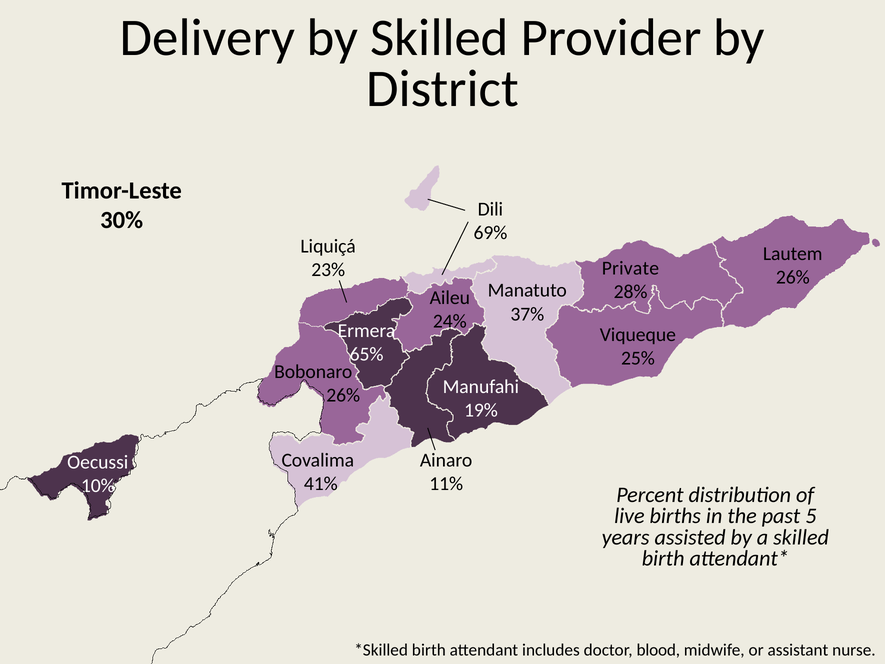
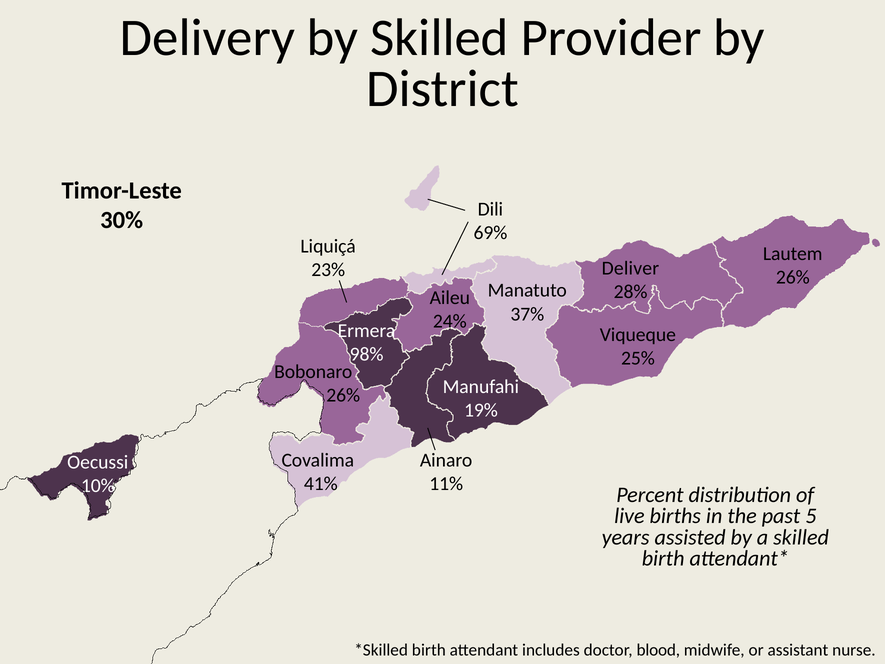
Private: Private -> Deliver
65%: 65% -> 98%
